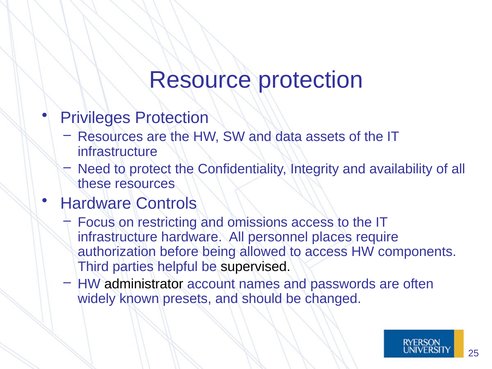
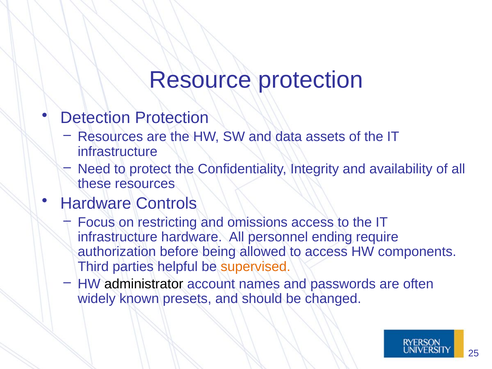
Privileges: Privileges -> Detection
places: places -> ending
supervised colour: black -> orange
